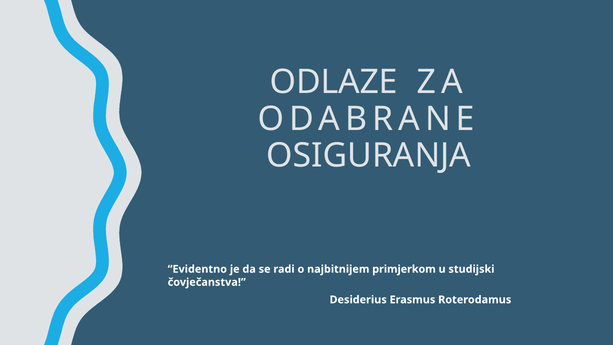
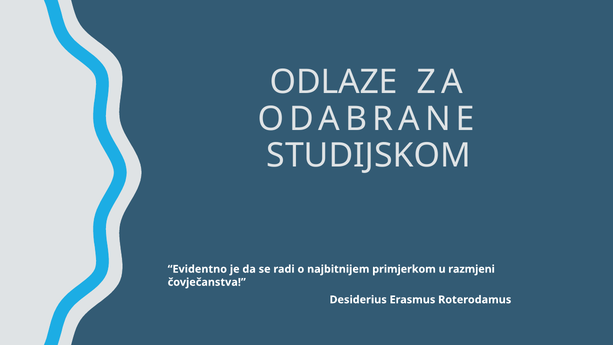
OSIGURANJA: OSIGURANJA -> STUDIJSKOM
studijski: studijski -> razmjeni
